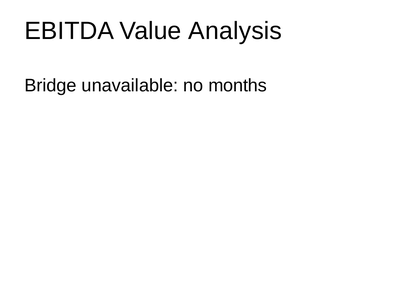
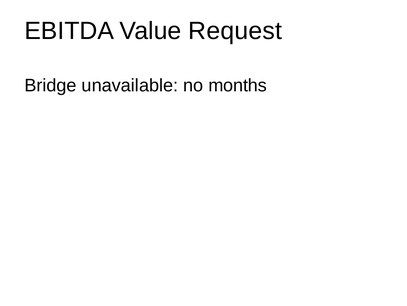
Analysis: Analysis -> Request
